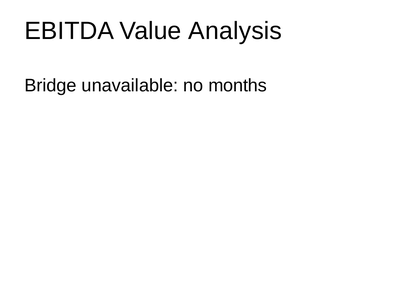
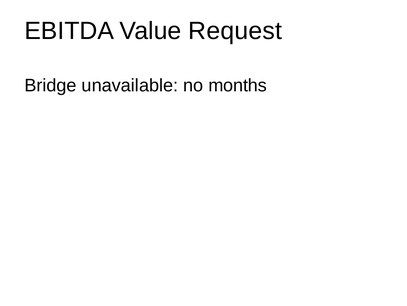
Analysis: Analysis -> Request
